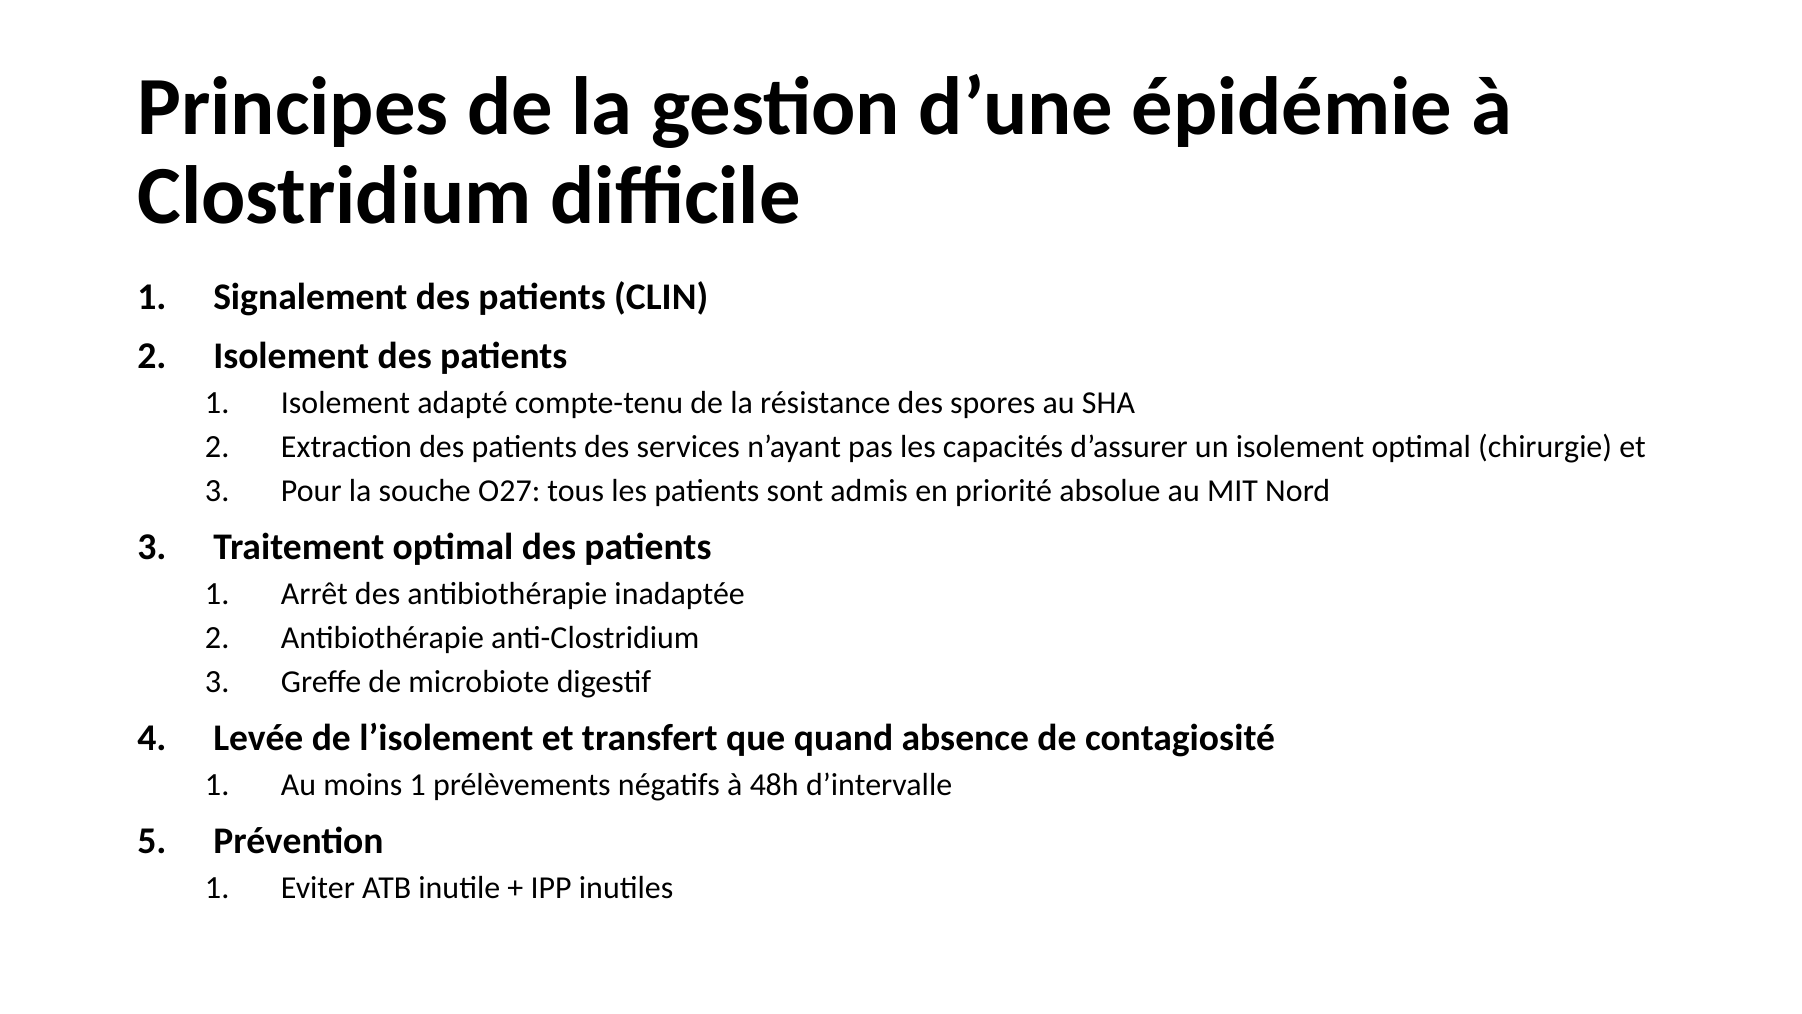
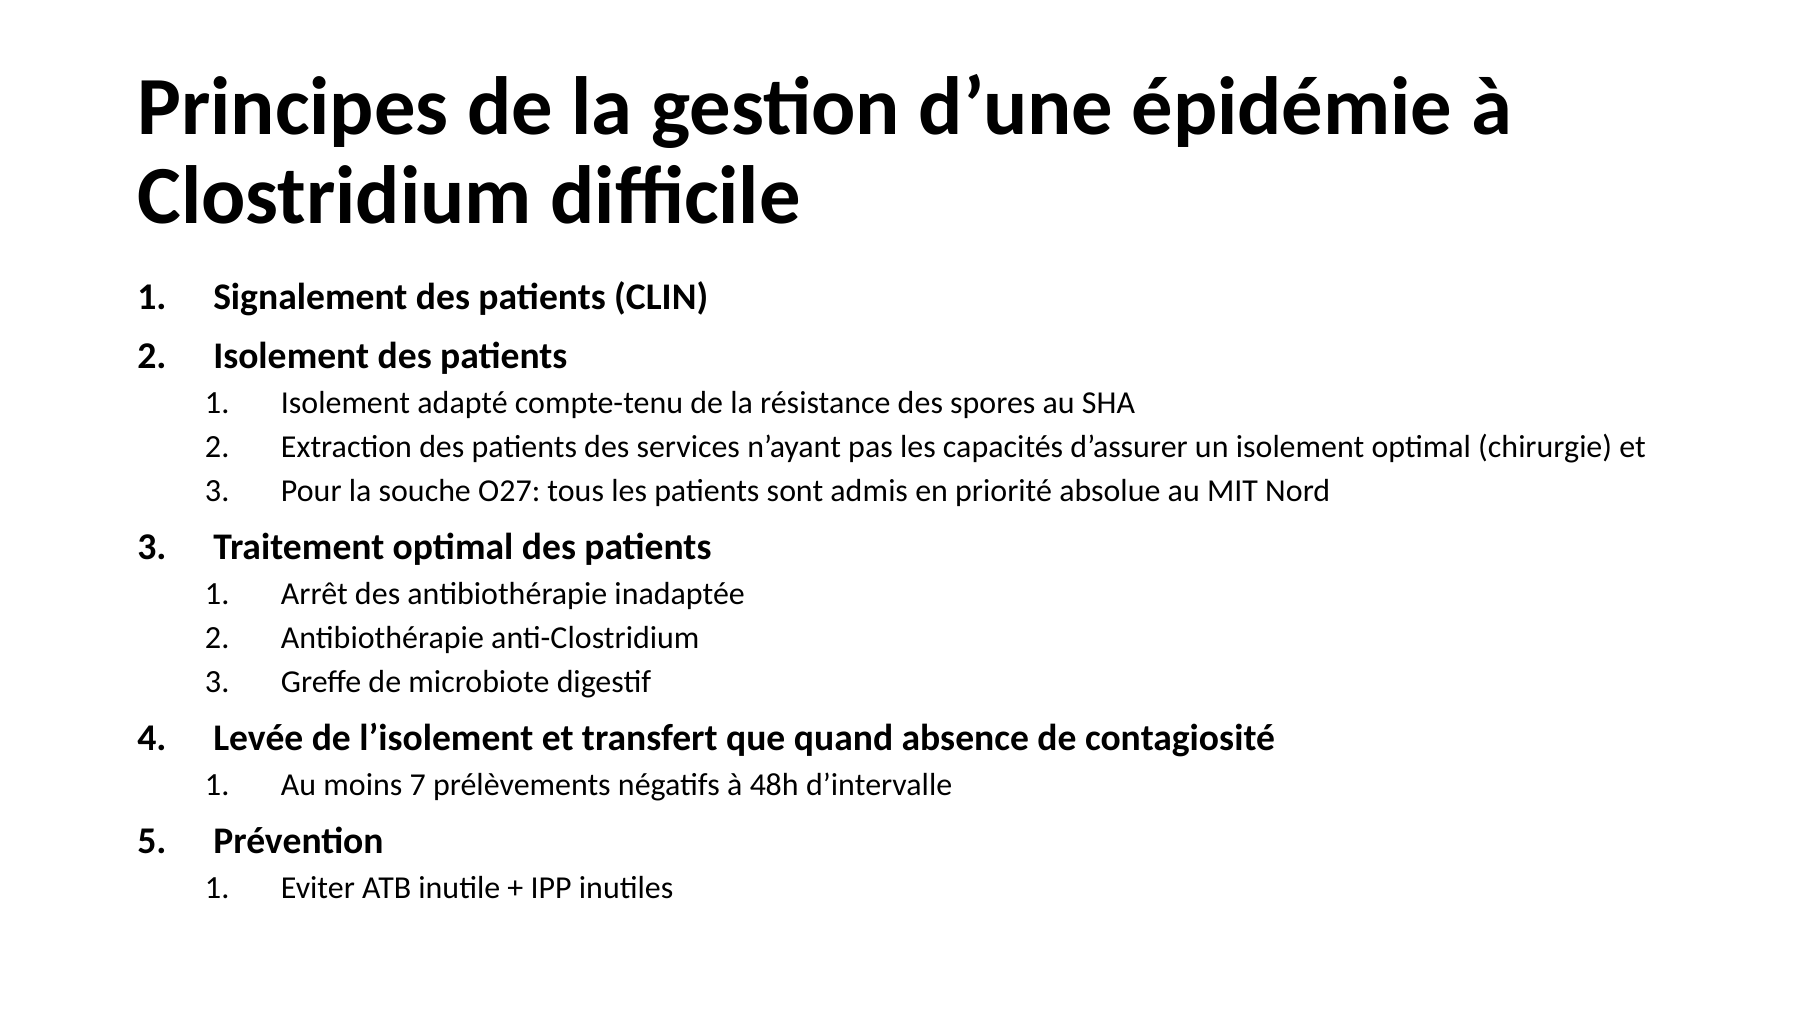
moins 1: 1 -> 7
